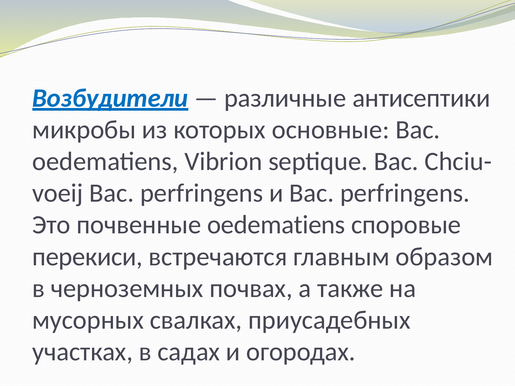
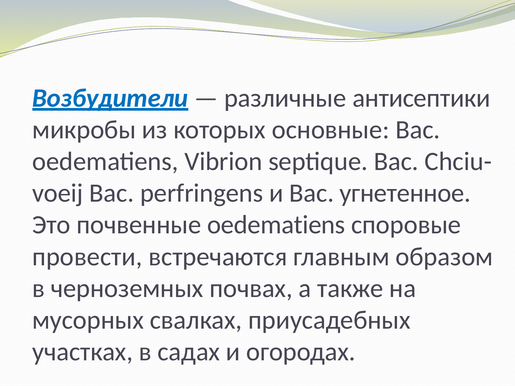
и Вас perfringens: perfringens -> угнетенное
перекиси: перекиси -> провести
